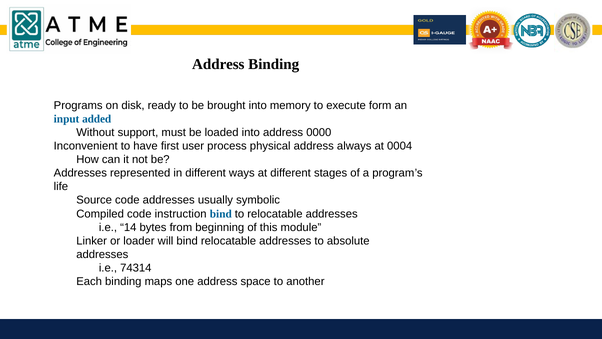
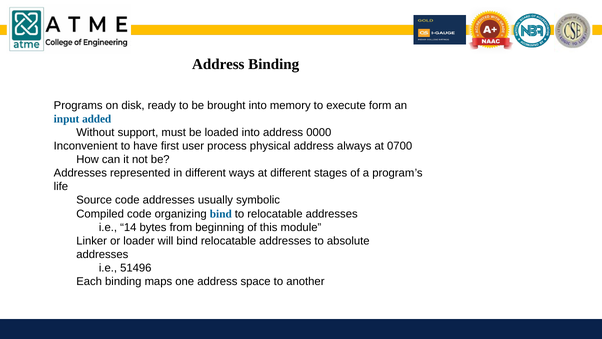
0004: 0004 -> 0700
instruction: instruction -> organizing
74314: 74314 -> 51496
